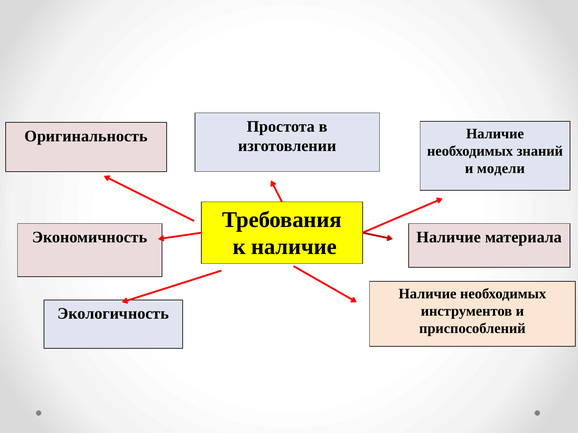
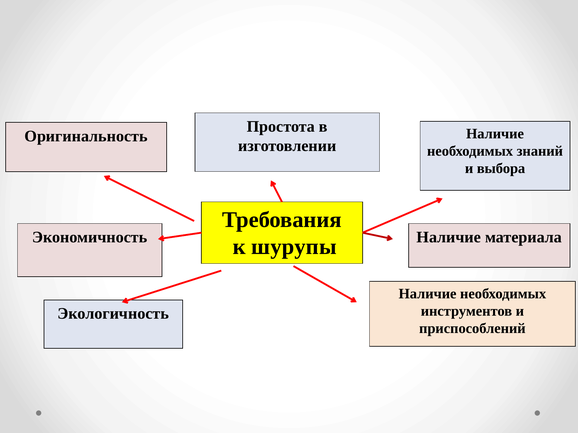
модели: модели -> выбора
к наличие: наличие -> шурупы
